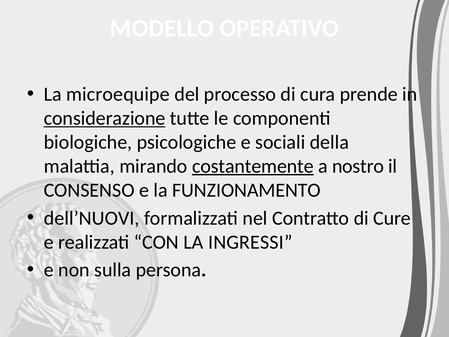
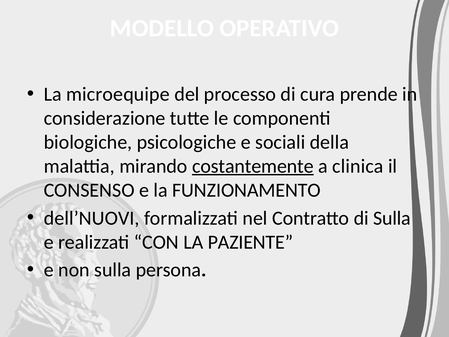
considerazione underline: present -> none
nostro: nostro -> clinica
di Cure: Cure -> Sulla
INGRESSI: INGRESSI -> PAZIENTE
